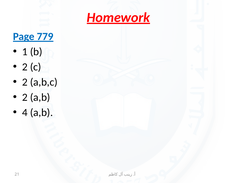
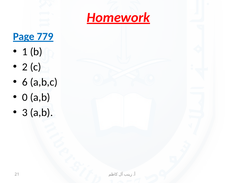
2 at (25, 82): 2 -> 6
2 at (25, 97): 2 -> 0
4: 4 -> 3
